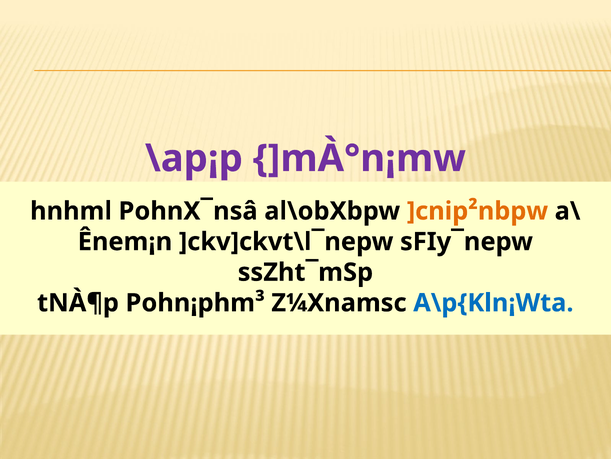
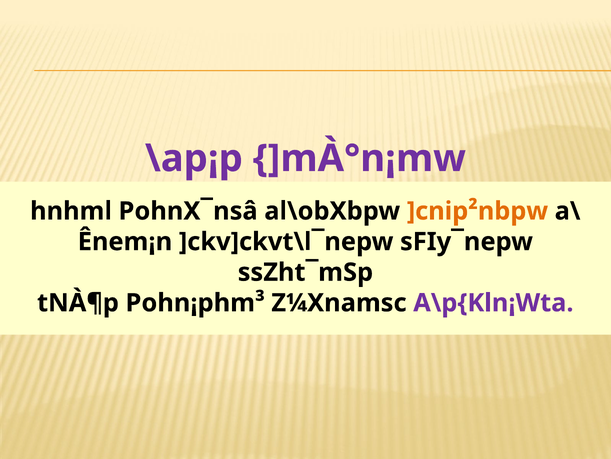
A\p{Kln¡Wta colour: blue -> purple
